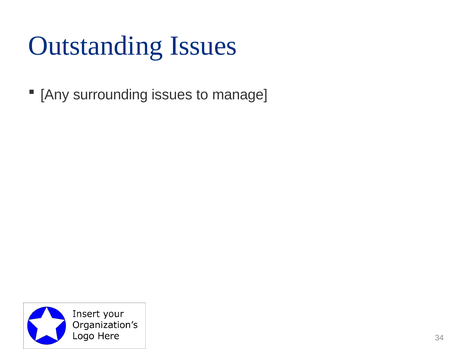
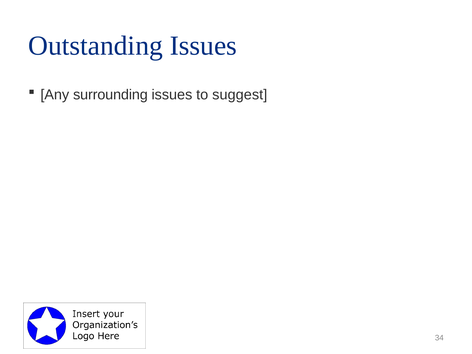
manage: manage -> suggest
